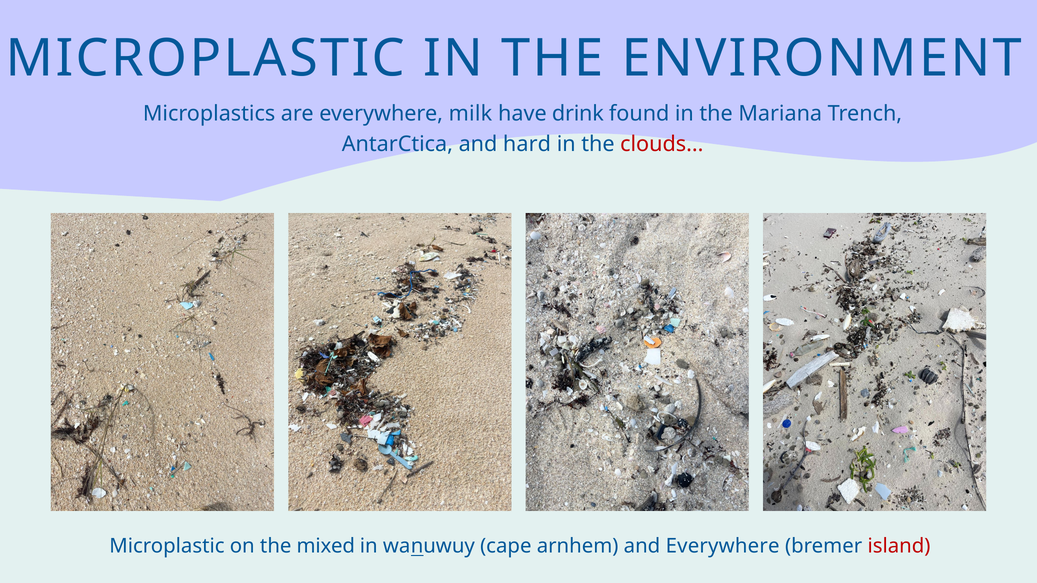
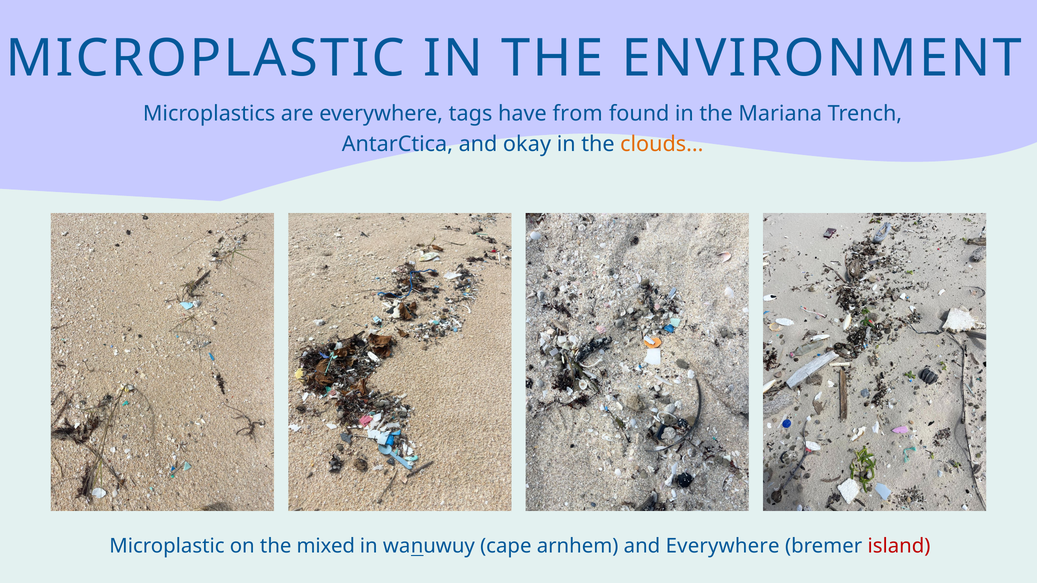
milk: milk -> tags
drink: drink -> from
hard: hard -> okay
clouds colour: red -> orange
